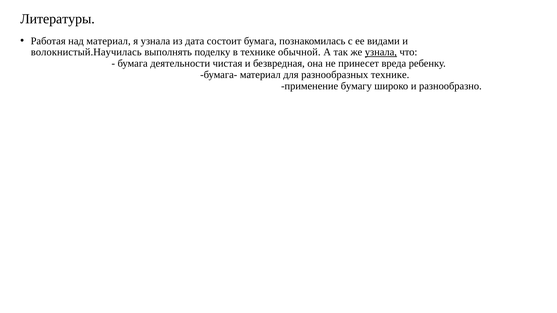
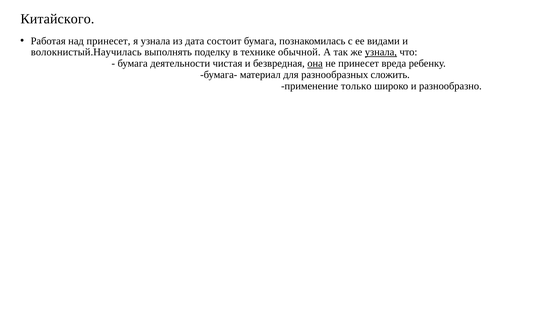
Литературы: Литературы -> Китайского
над материал: материал -> принесет
она underline: none -> present
разнообразных технике: технике -> сложить
бумагу: бумагу -> только
